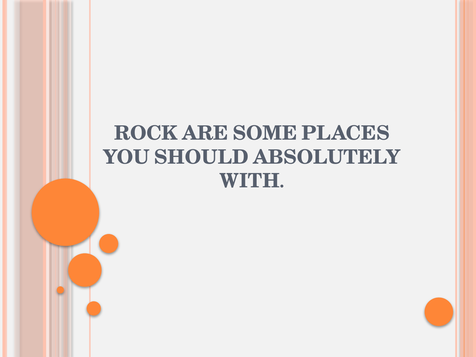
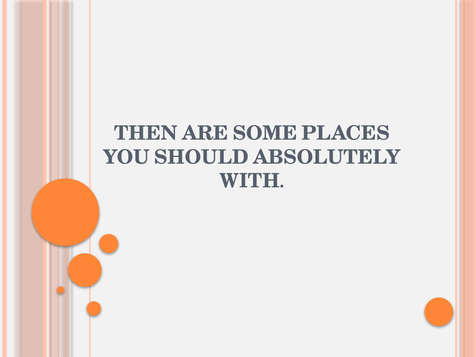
ROCK: ROCK -> THEN
